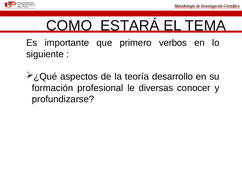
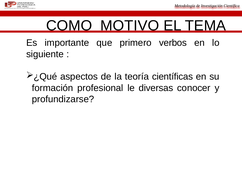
ESTARÁ: ESTARÁ -> MOTIVO
desarrollo: desarrollo -> científicas
